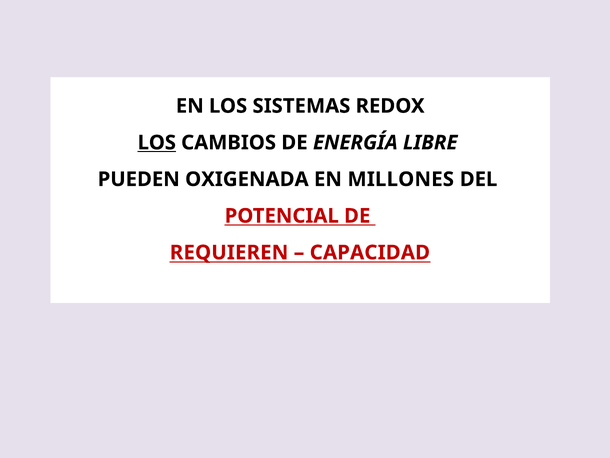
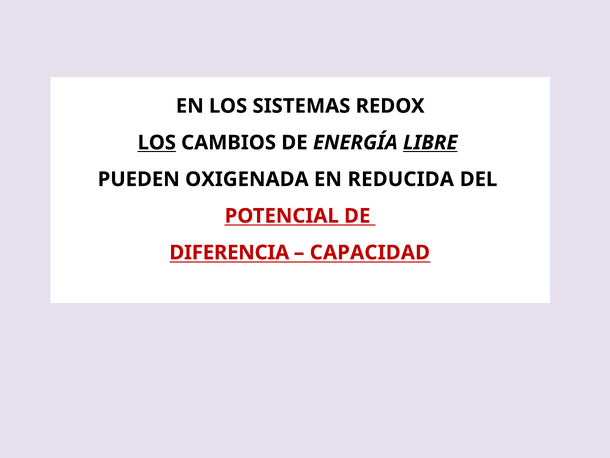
LIBRE underline: none -> present
MILLONES: MILLONES -> REDUCIDA
REQUIEREN: REQUIEREN -> DIFERENCIA
